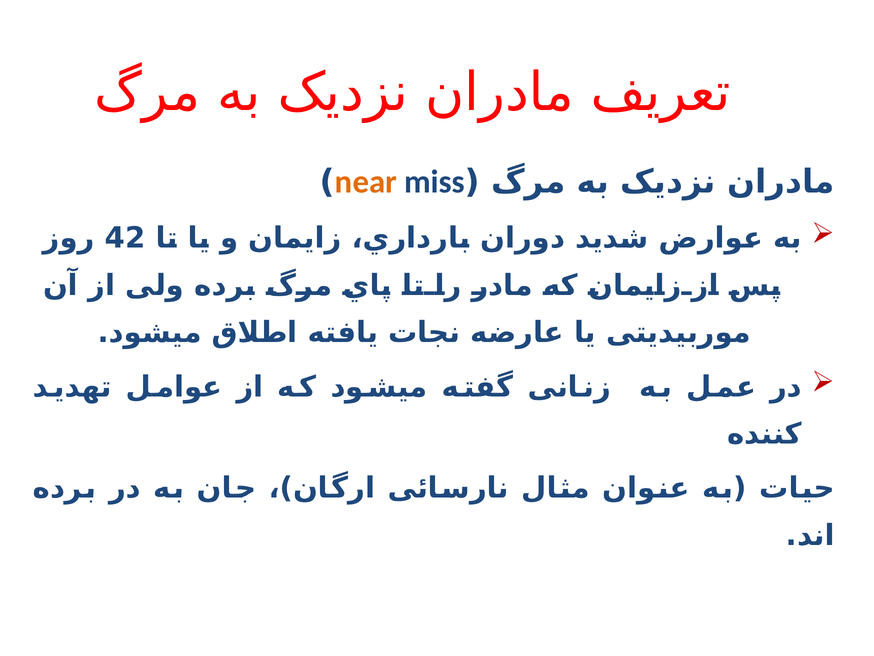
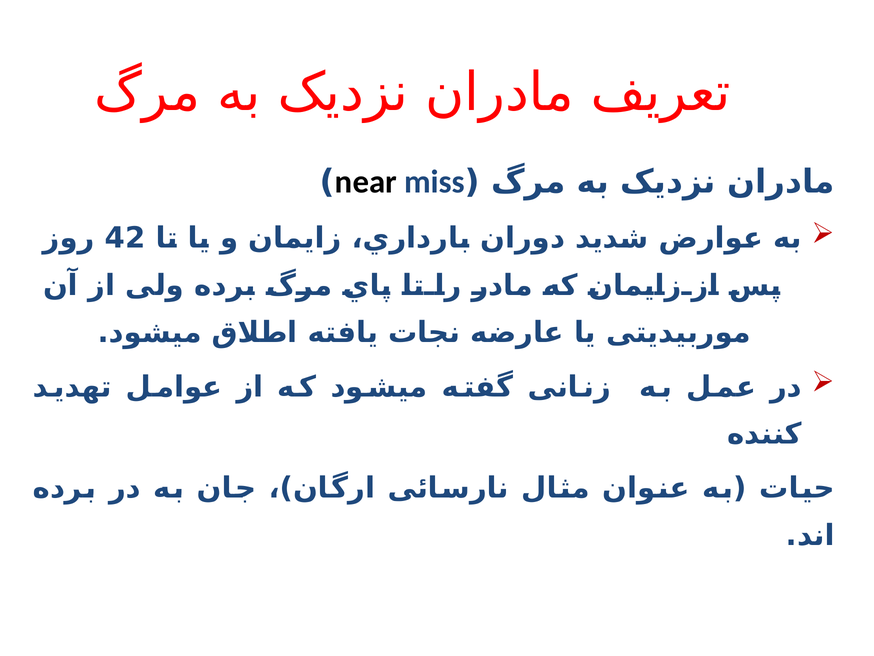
near colour: orange -> black
